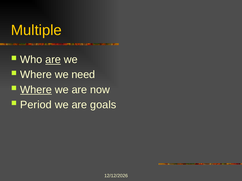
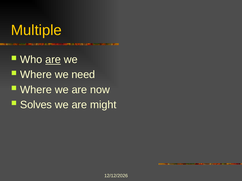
Where at (36, 90) underline: present -> none
Period: Period -> Solves
goals: goals -> might
